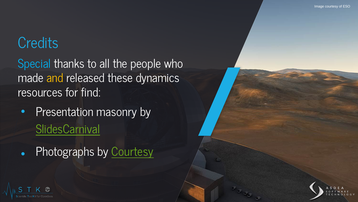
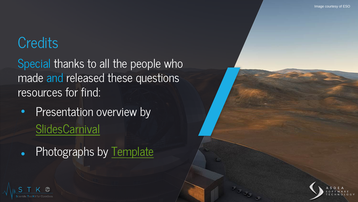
and colour: yellow -> light blue
dynamics: dynamics -> questions
masonry: masonry -> overview
by Courtesy: Courtesy -> Template
